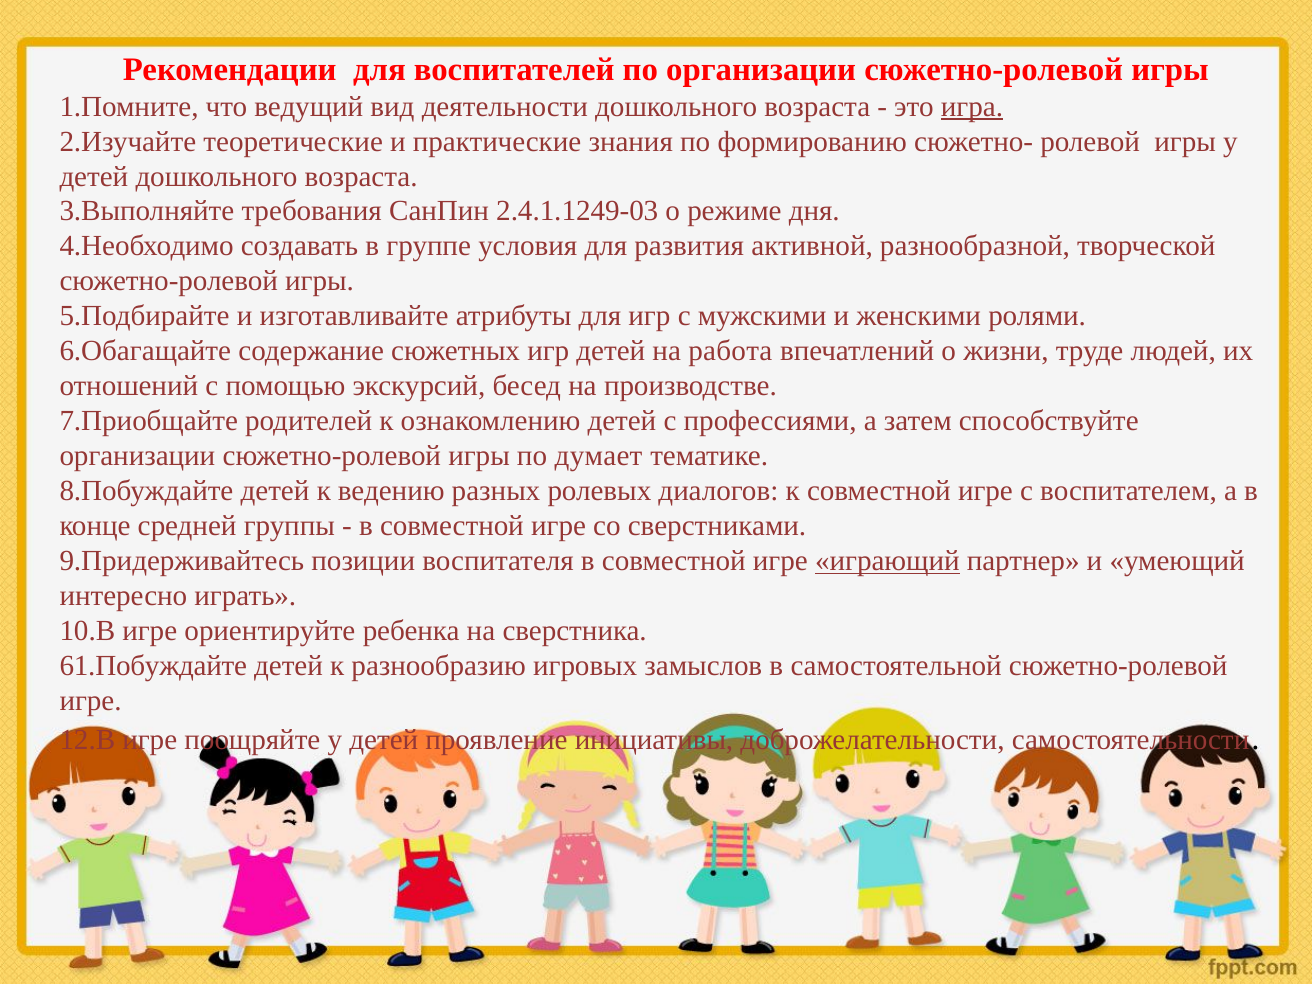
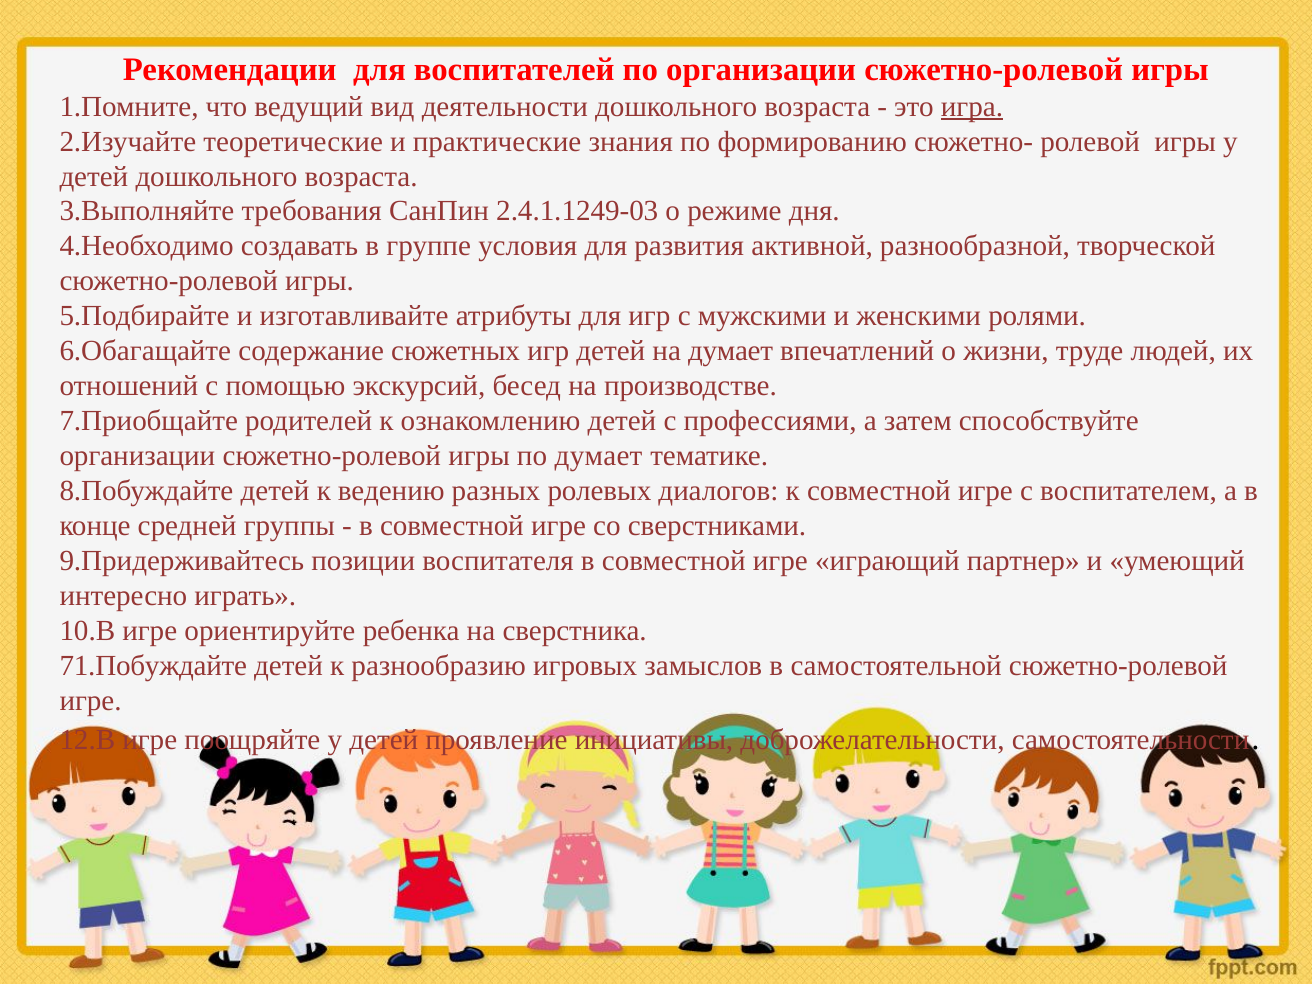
на работа: работа -> думает
играющий underline: present -> none
61.Побуждайте: 61.Побуждайте -> 71.Побуждайте
